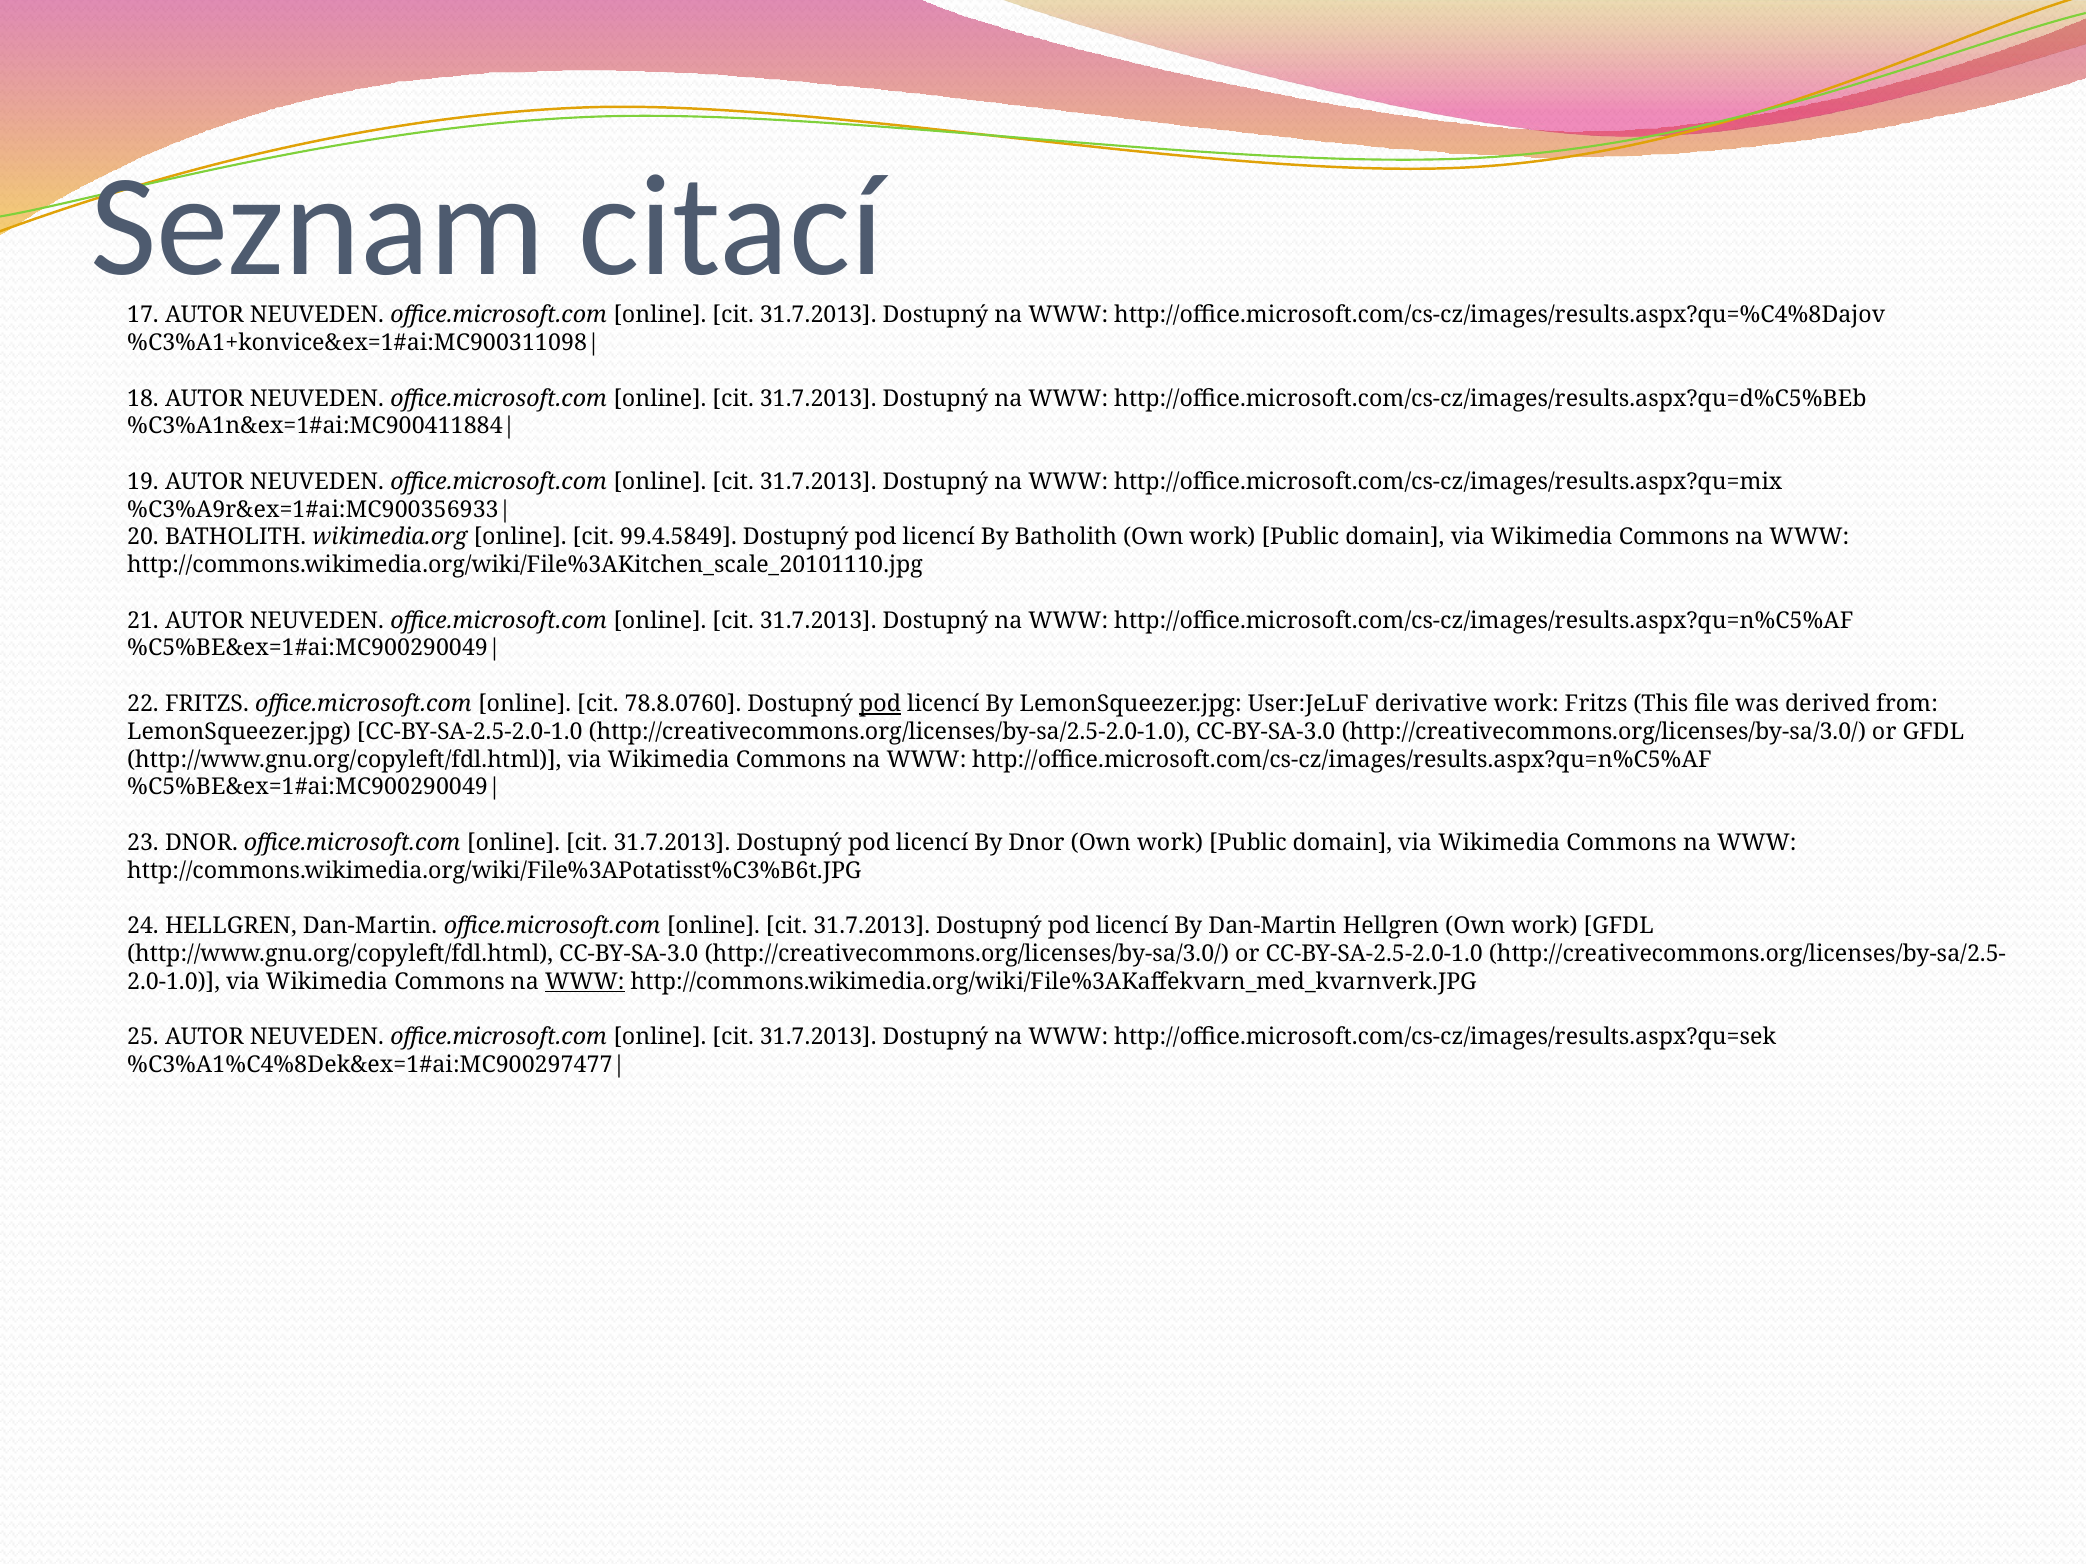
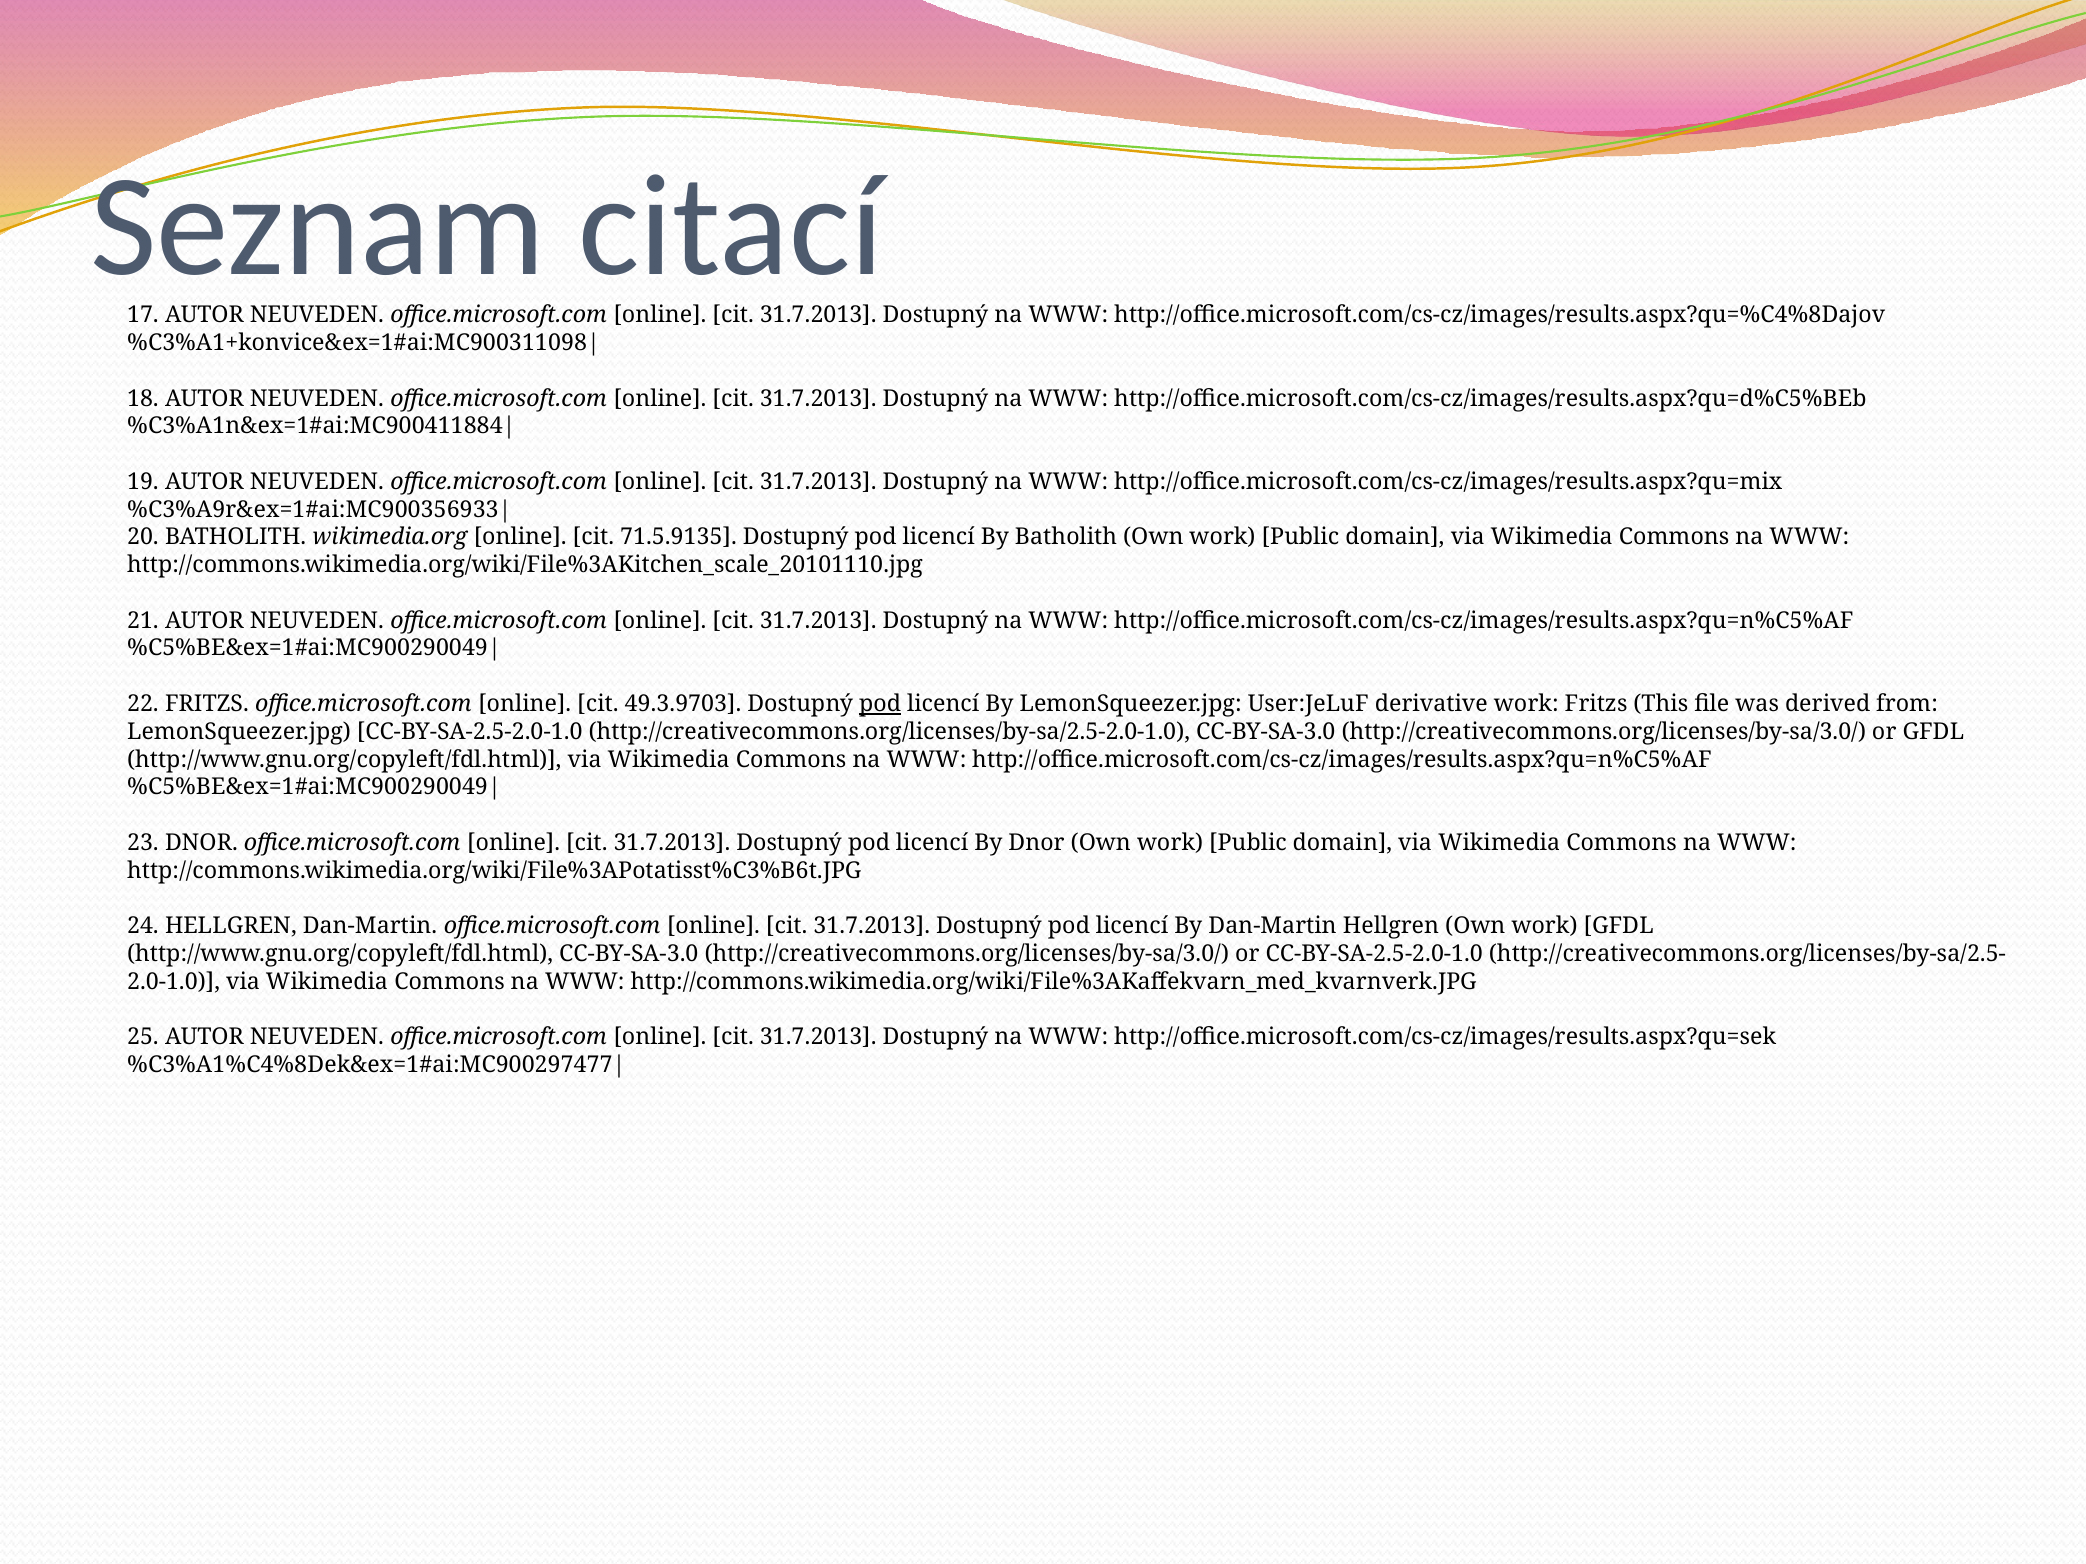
99.4.5849: 99.4.5849 -> 71.5.9135
78.8.0760: 78.8.0760 -> 49.3.9703
WWW at (585, 982) underline: present -> none
